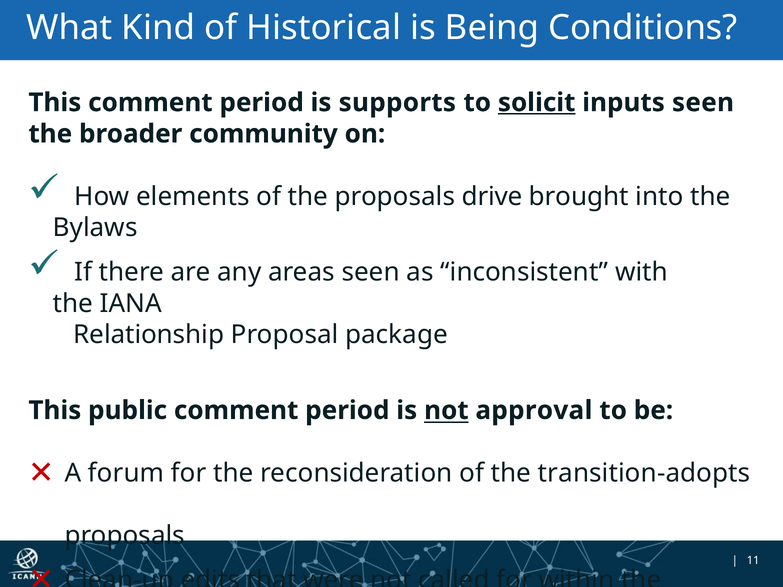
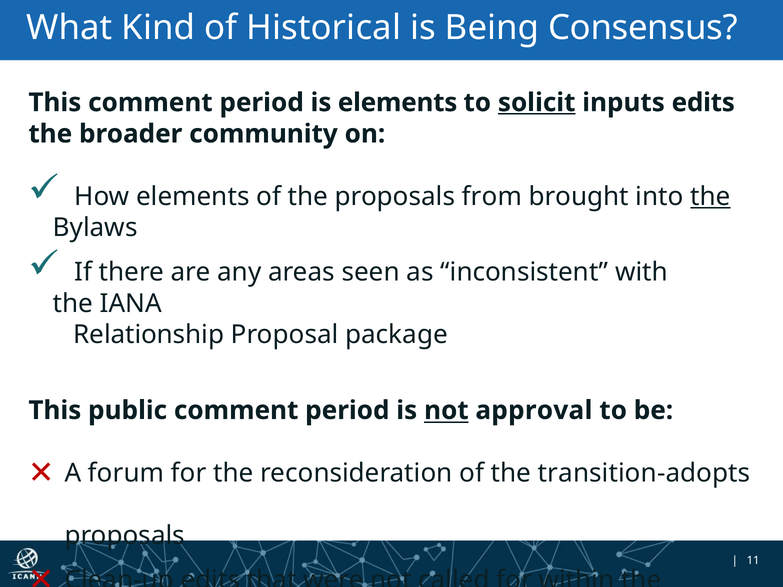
Conditions: Conditions -> Consensus
is supports: supports -> elements
inputs seen: seen -> edits
drive: drive -> from
the at (711, 197) underline: none -> present
